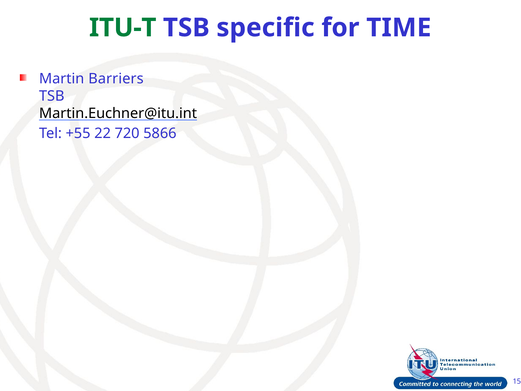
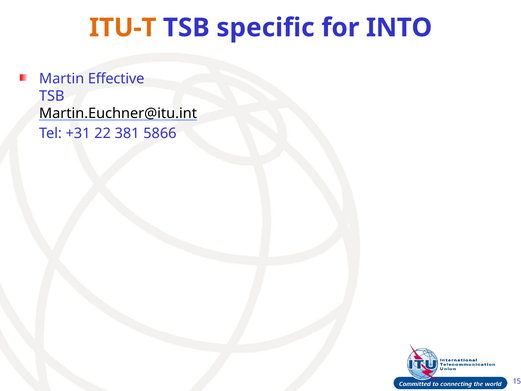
ITU-T colour: green -> orange
TIME: TIME -> INTO
Barriers: Barriers -> Effective
+55: +55 -> +31
720: 720 -> 381
